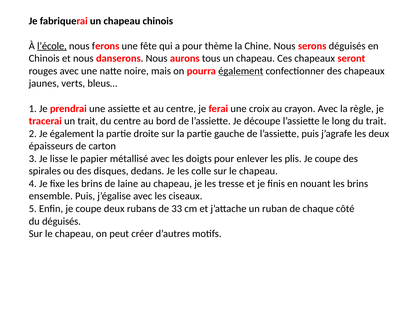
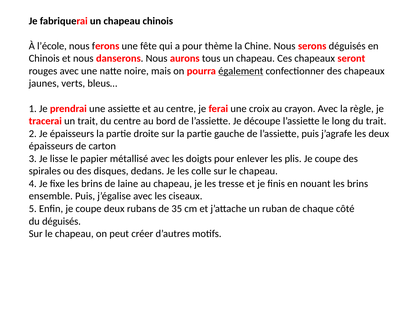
l’école underline: present -> none
Je également: également -> épaisseurs
33: 33 -> 35
